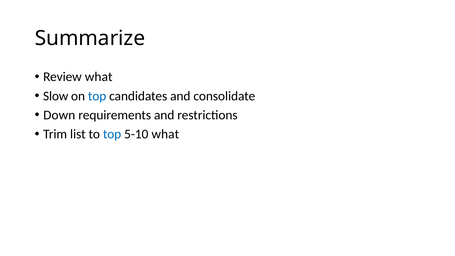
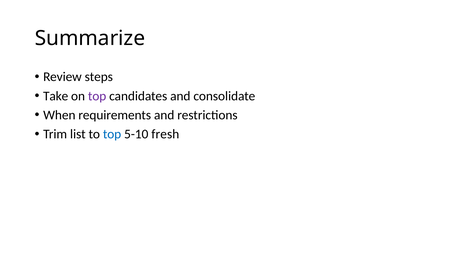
Review what: what -> steps
Slow: Slow -> Take
top at (97, 96) colour: blue -> purple
Down: Down -> When
5-10 what: what -> fresh
